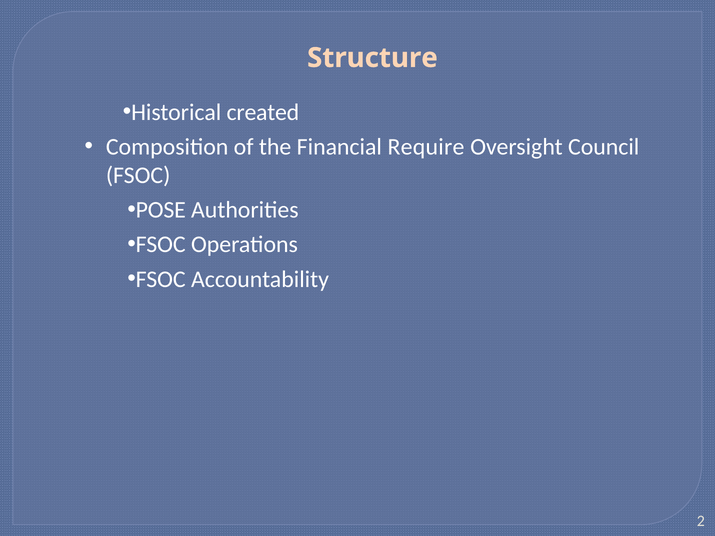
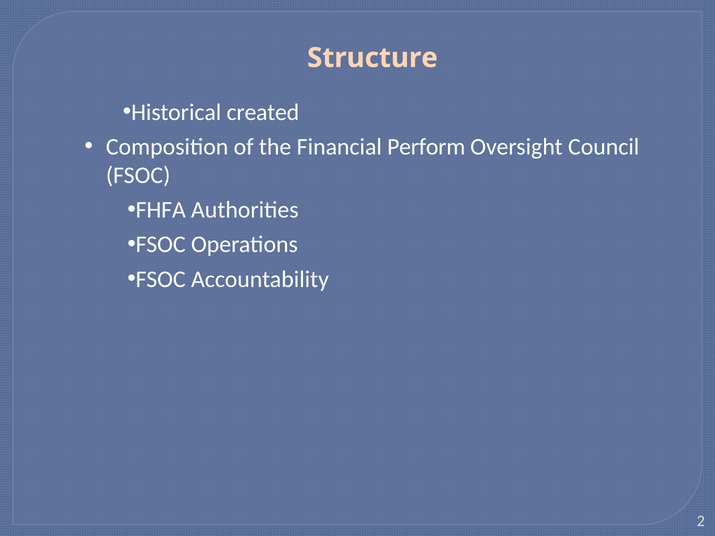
Require: Require -> Perform
POSE: POSE -> FHFA
